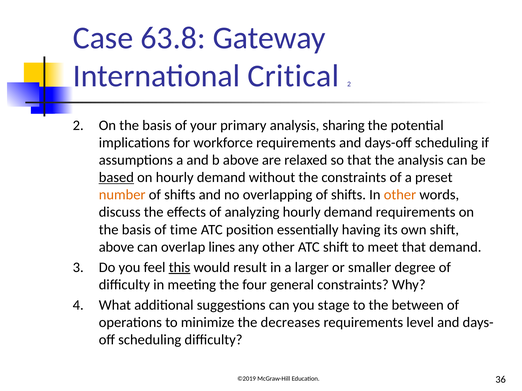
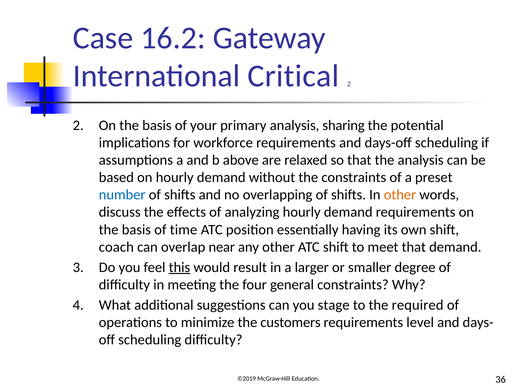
63.8: 63.8 -> 16.2
based underline: present -> none
number colour: orange -> blue
above at (116, 247): above -> coach
lines: lines -> near
between: between -> required
decreases: decreases -> customers
